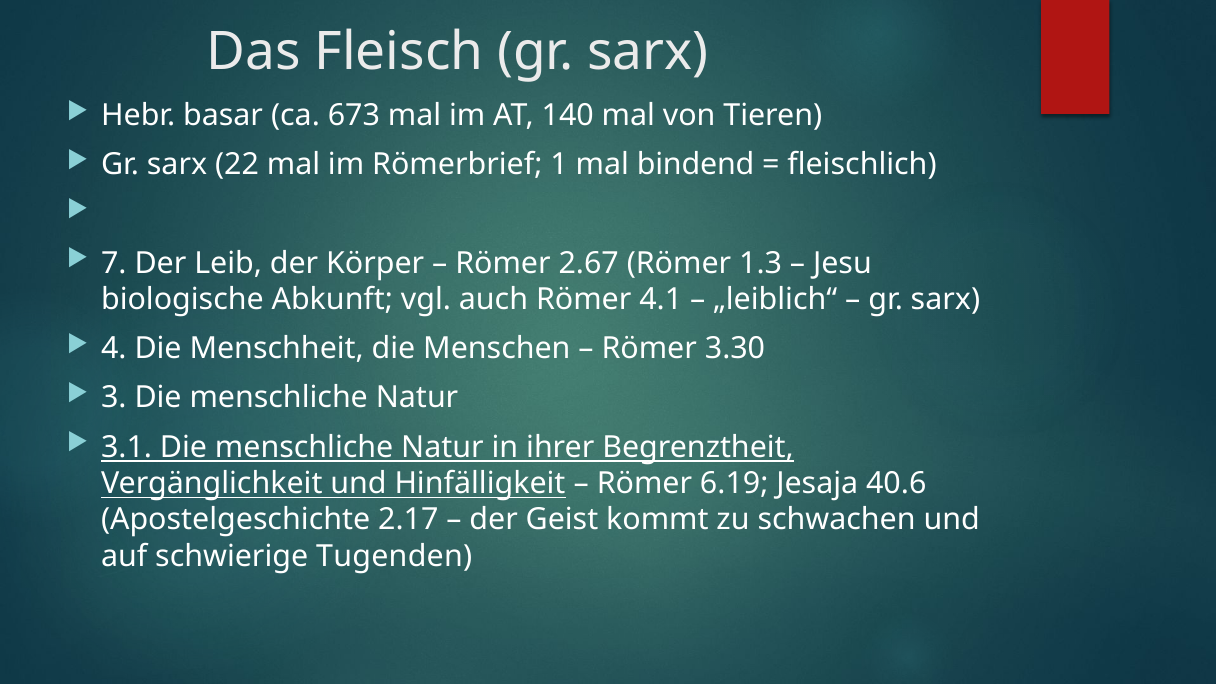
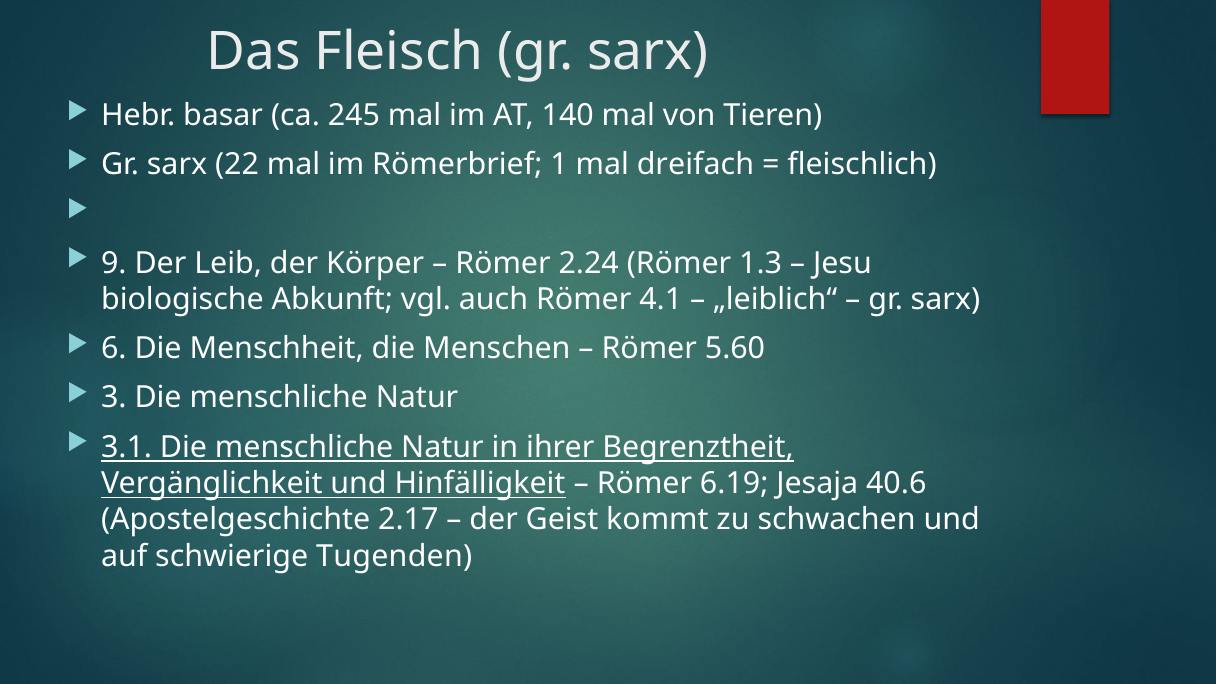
673: 673 -> 245
bindend: bindend -> dreifach
7: 7 -> 9
2.67: 2.67 -> 2.24
4: 4 -> 6
3.30: 3.30 -> 5.60
